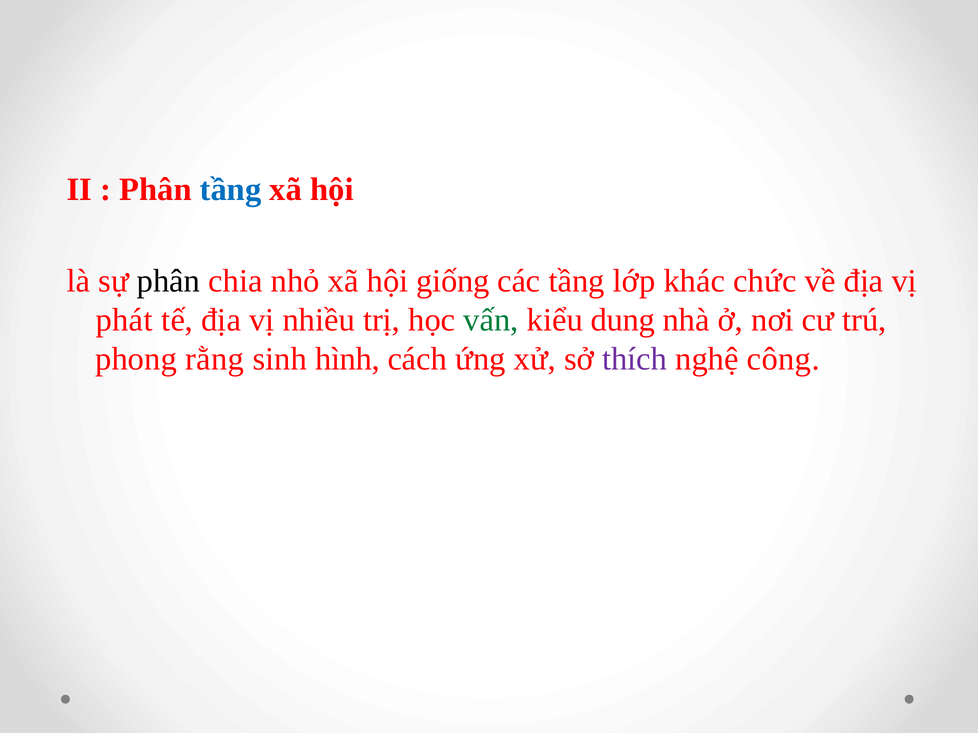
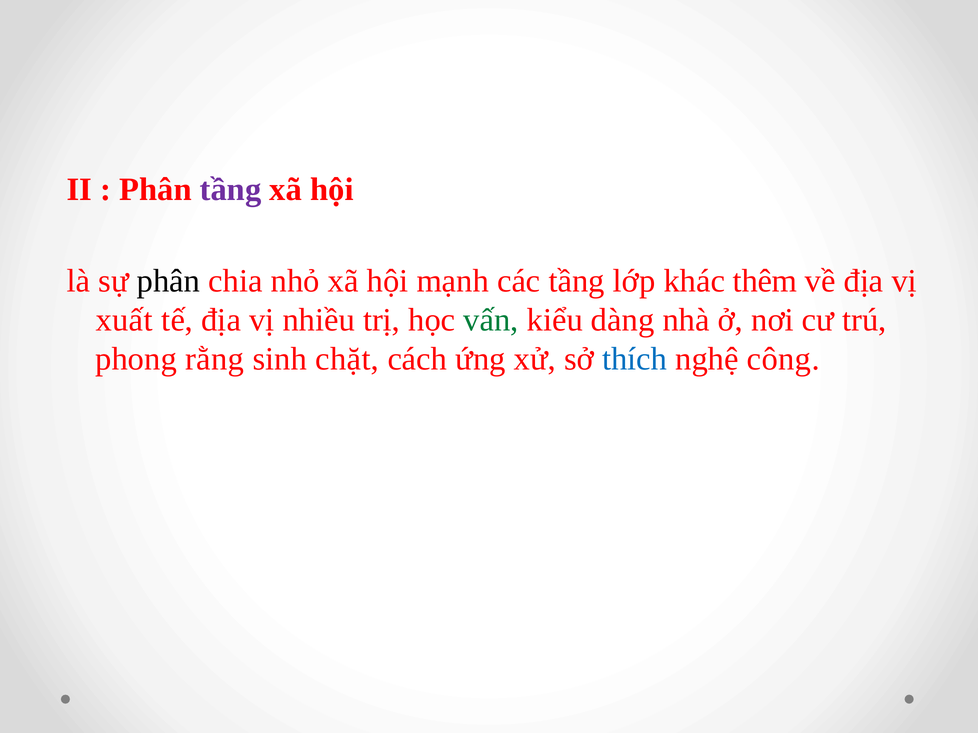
tầng at (231, 190) colour: blue -> purple
giống: giống -> mạnh
chức: chức -> thêm
phát: phát -> xuất
dung: dung -> dàng
hình: hình -> chặt
thích colour: purple -> blue
